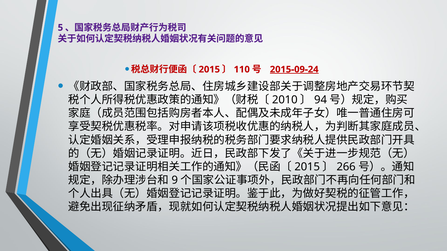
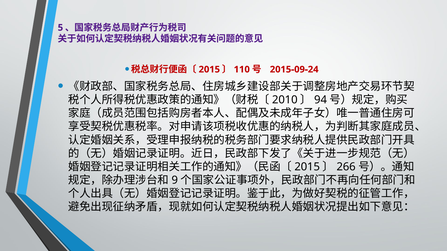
2015-09-24 underline: present -> none
